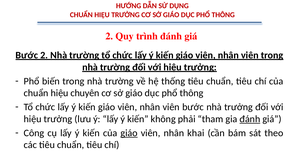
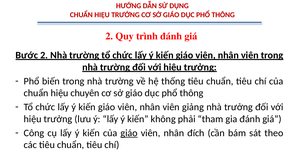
viên bước: bước -> giảng
đánh at (250, 119) underline: present -> none
khai: khai -> đích
